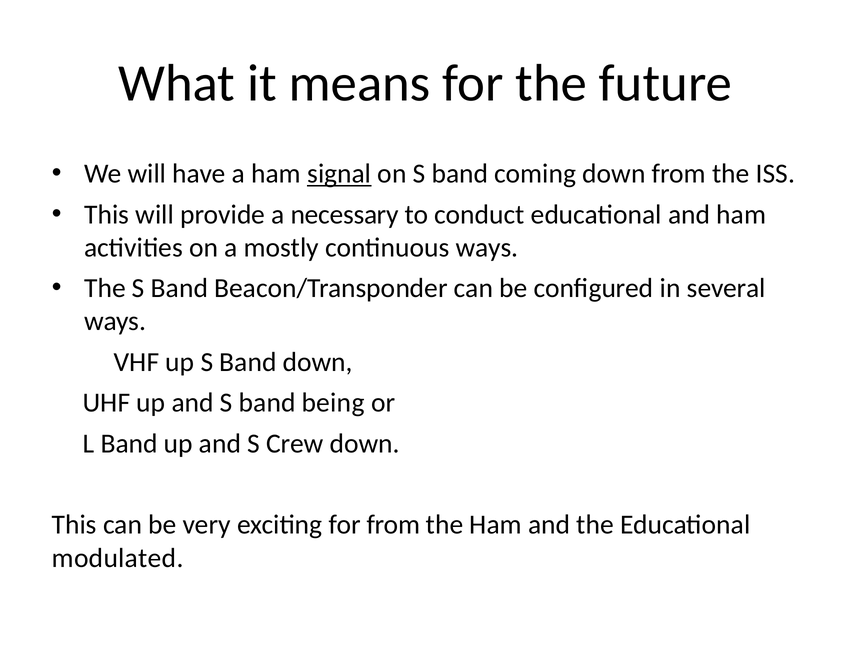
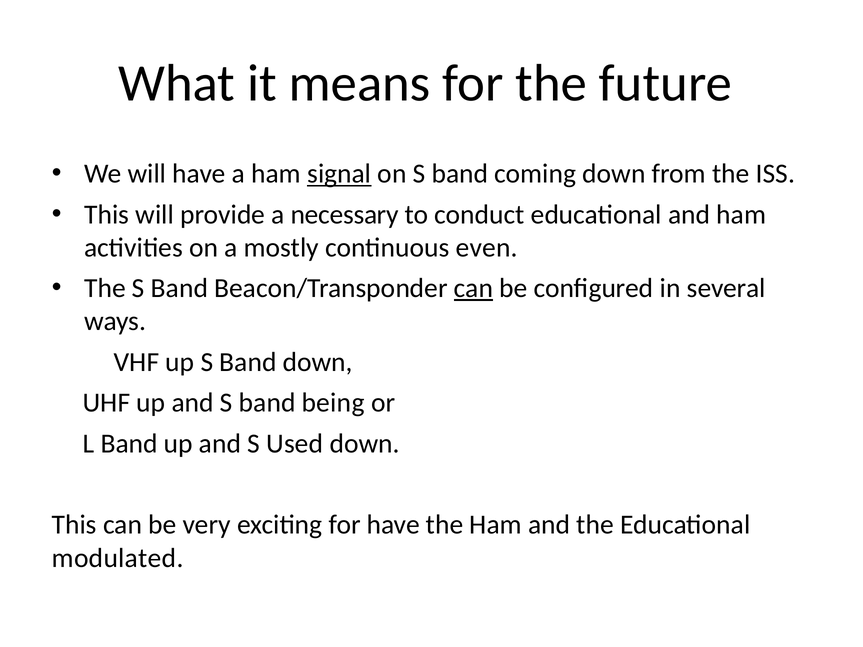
continuous ways: ways -> even
can at (474, 288) underline: none -> present
Crew: Crew -> Used
for from: from -> have
